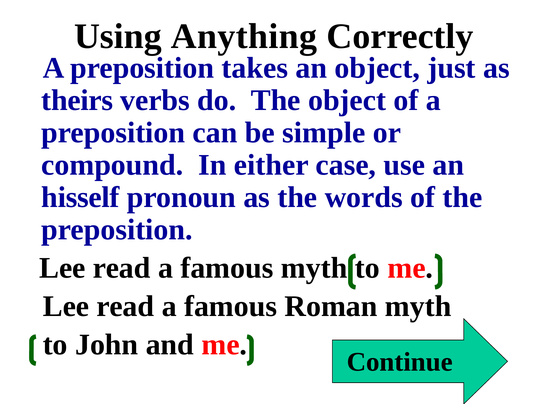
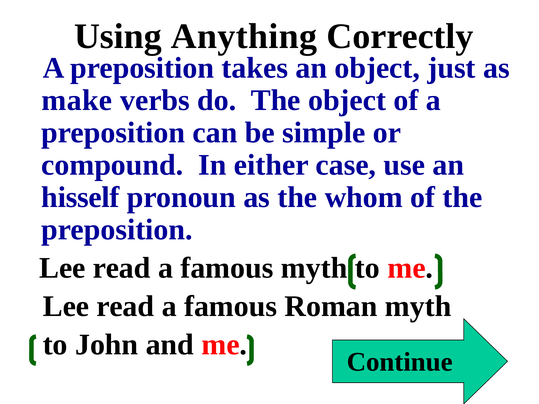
theirs: theirs -> make
words: words -> whom
